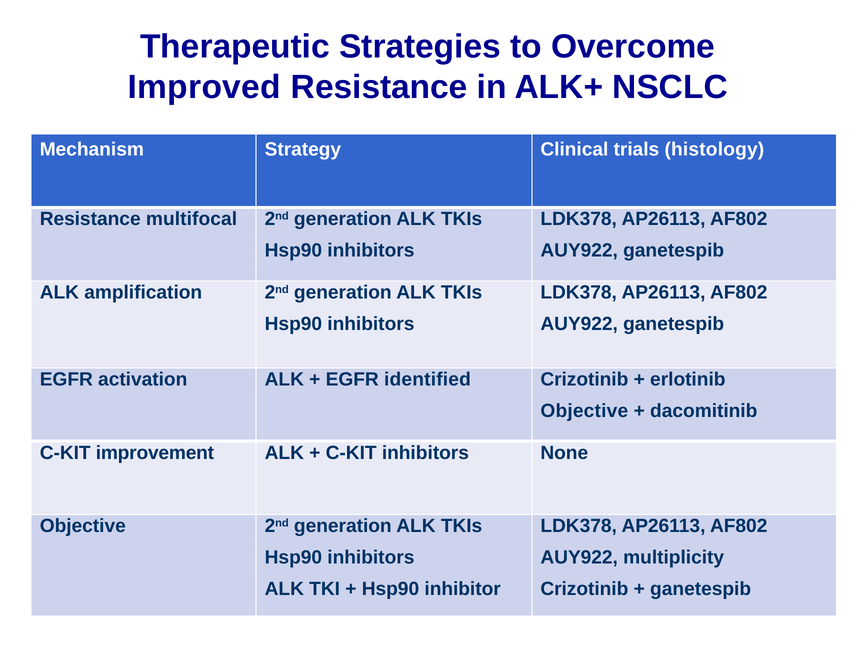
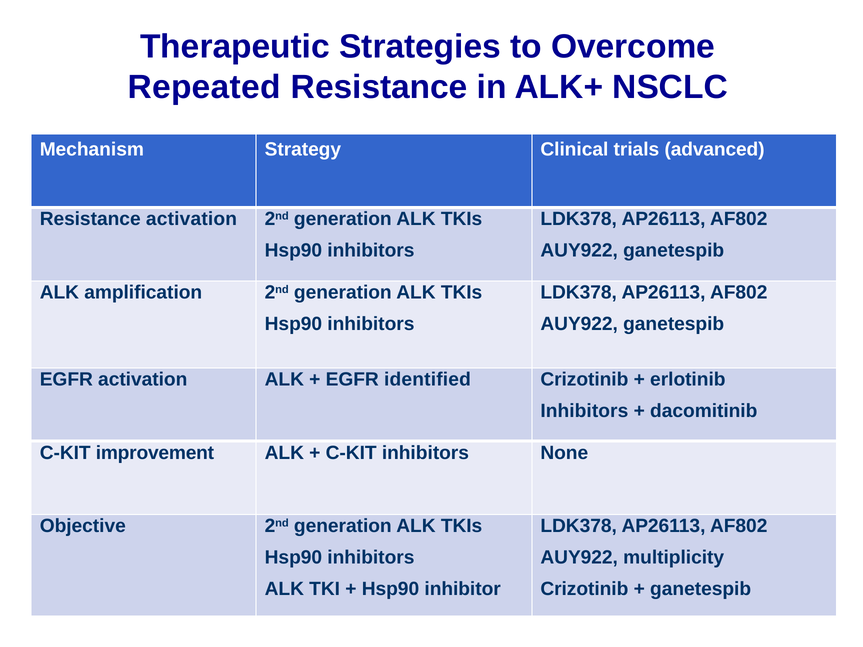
Improved: Improved -> Repeated
histology: histology -> advanced
Resistance multifocal: multifocal -> activation
Objective at (584, 411): Objective -> Inhibitors
